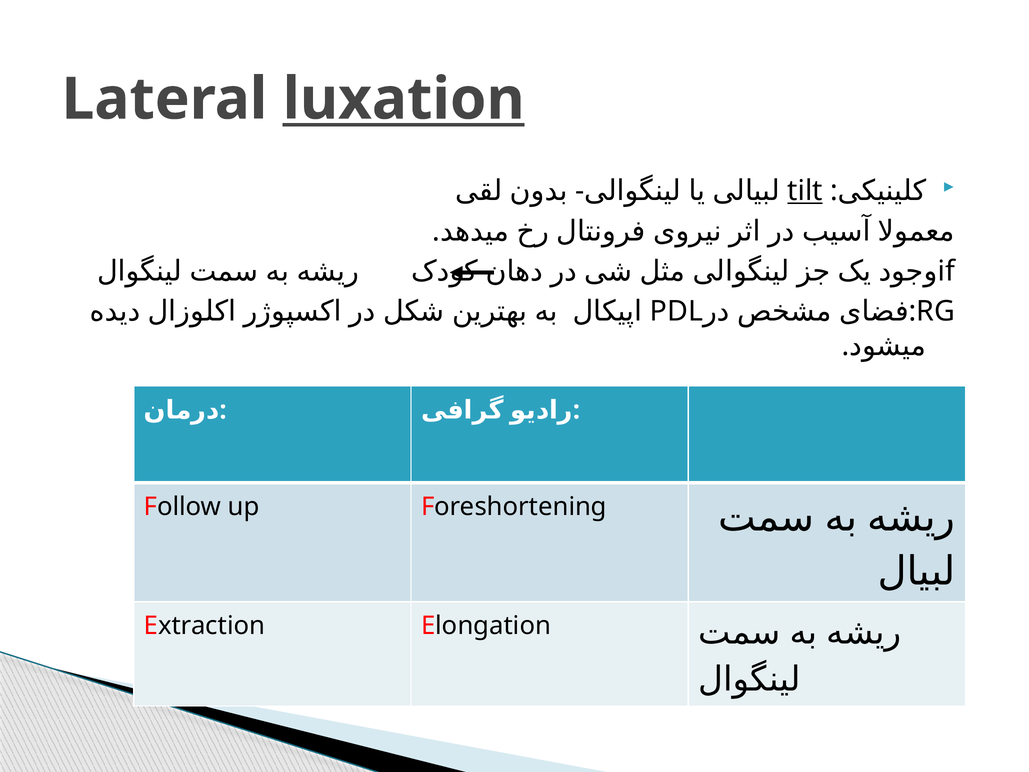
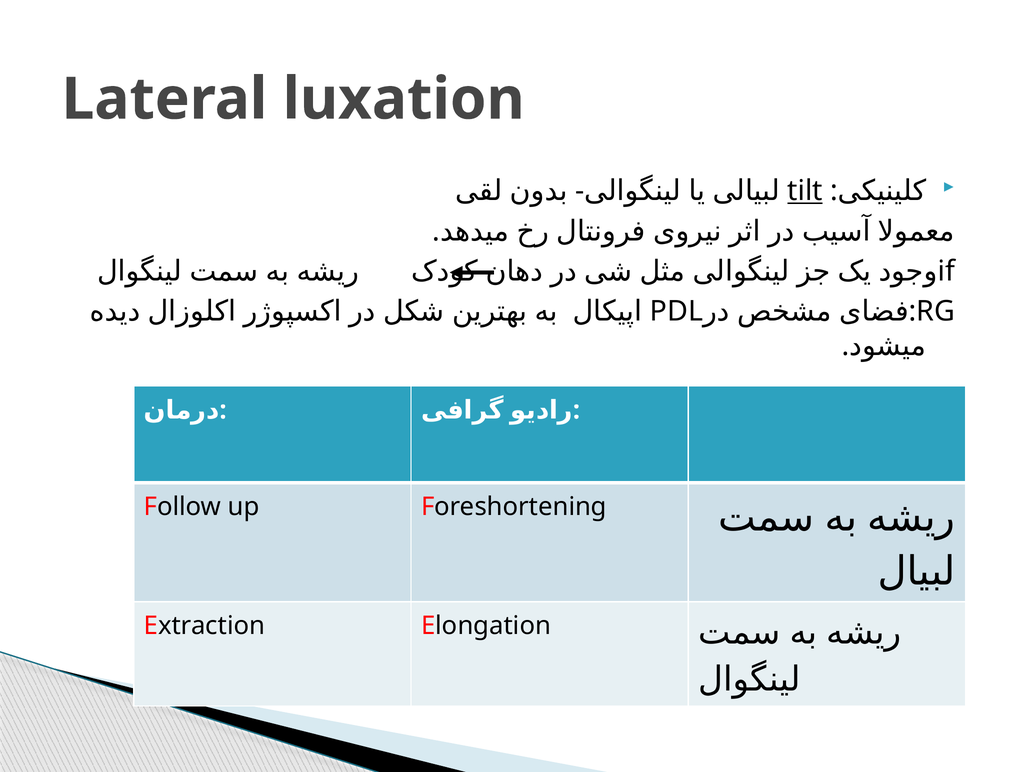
luxation underline: present -> none
